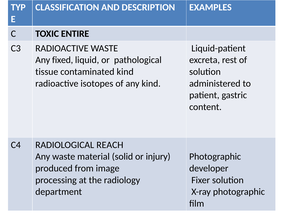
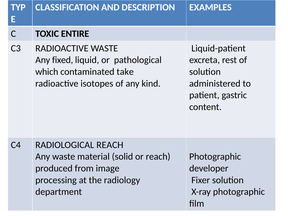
tissue: tissue -> which
contaminated kind: kind -> take
or injury: injury -> reach
